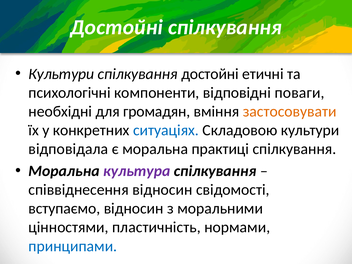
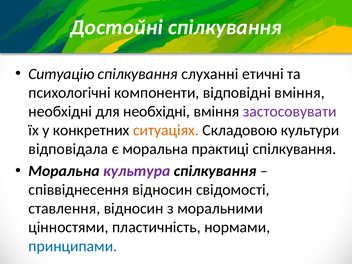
Культури at (61, 74): Культури -> Ситуацію
спілкування достойні: достойні -> слуханні
відповідні поваги: поваги -> вміння
для громадян: громадян -> необхідні
застосовувати colour: orange -> purple
ситуаціях colour: blue -> orange
вступаємо: вступаємо -> ставлення
